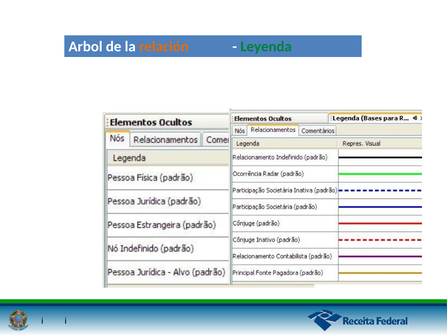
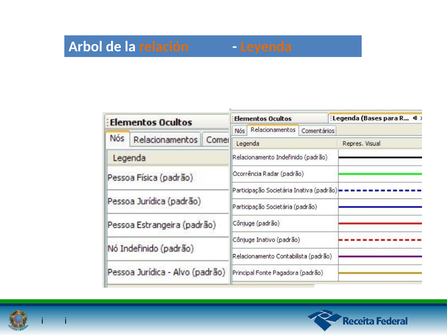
Leyenda colour: green -> orange
